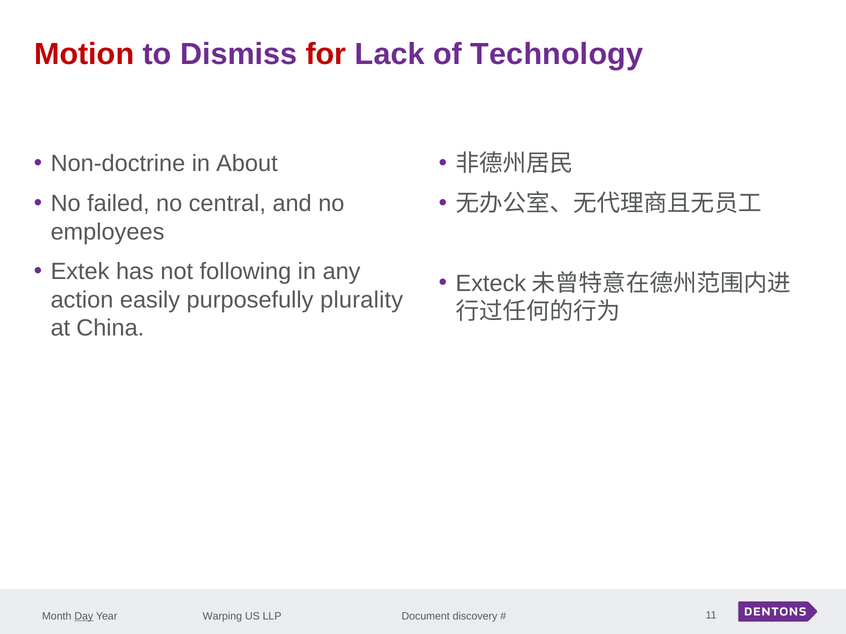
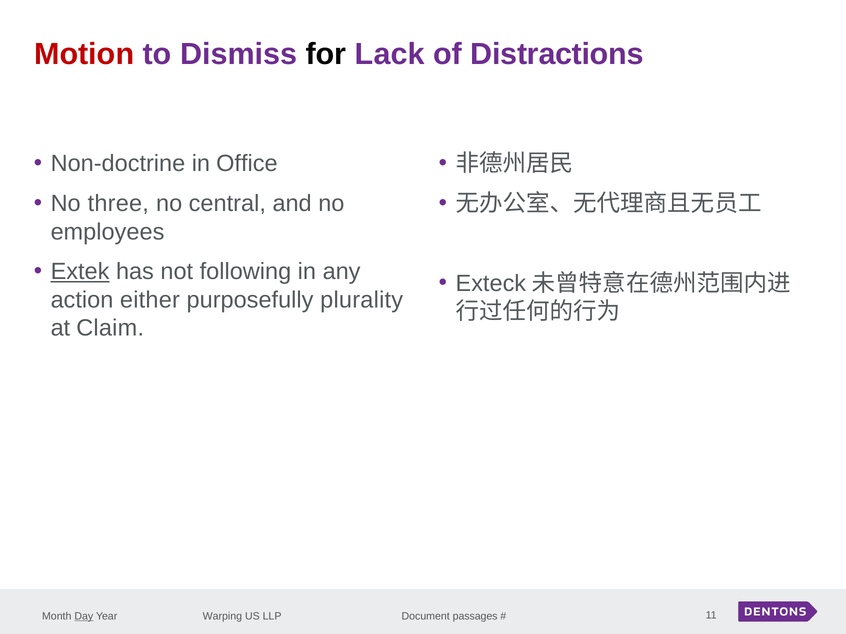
for colour: red -> black
Technology: Technology -> Distractions
About: About -> Office
failed: failed -> three
Extek underline: none -> present
easily: easily -> either
China: China -> Claim
discovery: discovery -> passages
